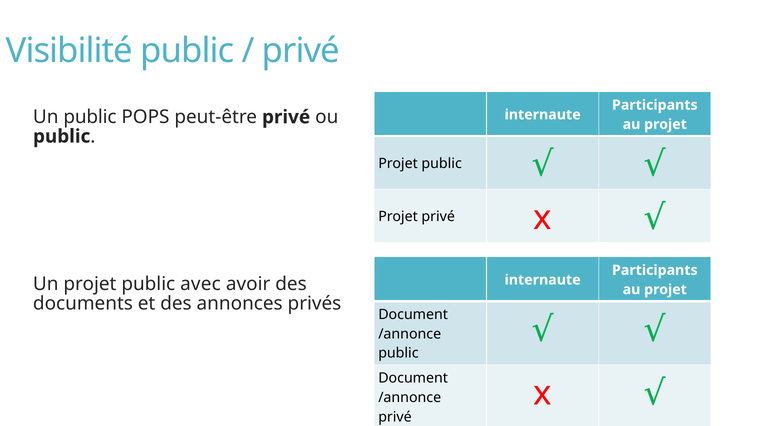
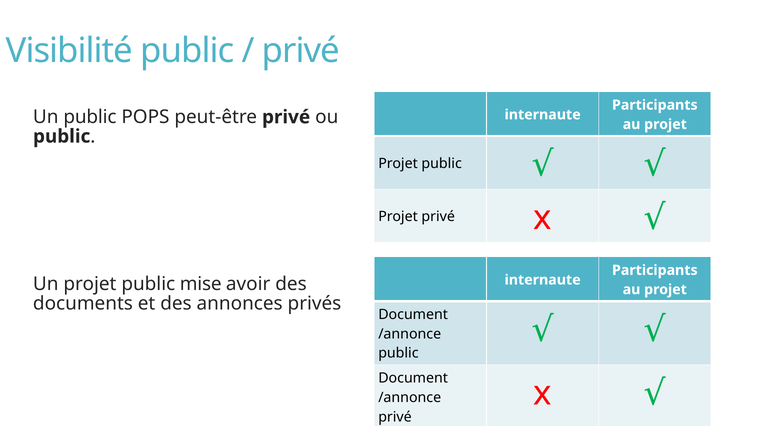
avec: avec -> mise
